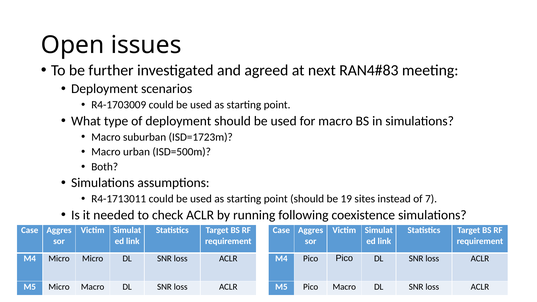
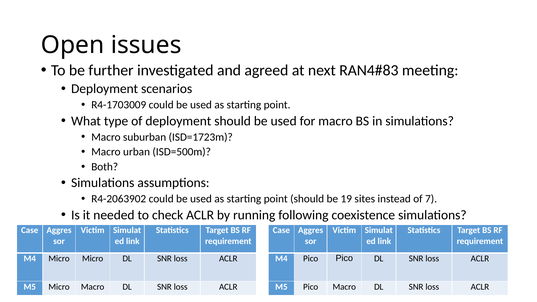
R4-1713011: R4-1713011 -> R4-2063902
